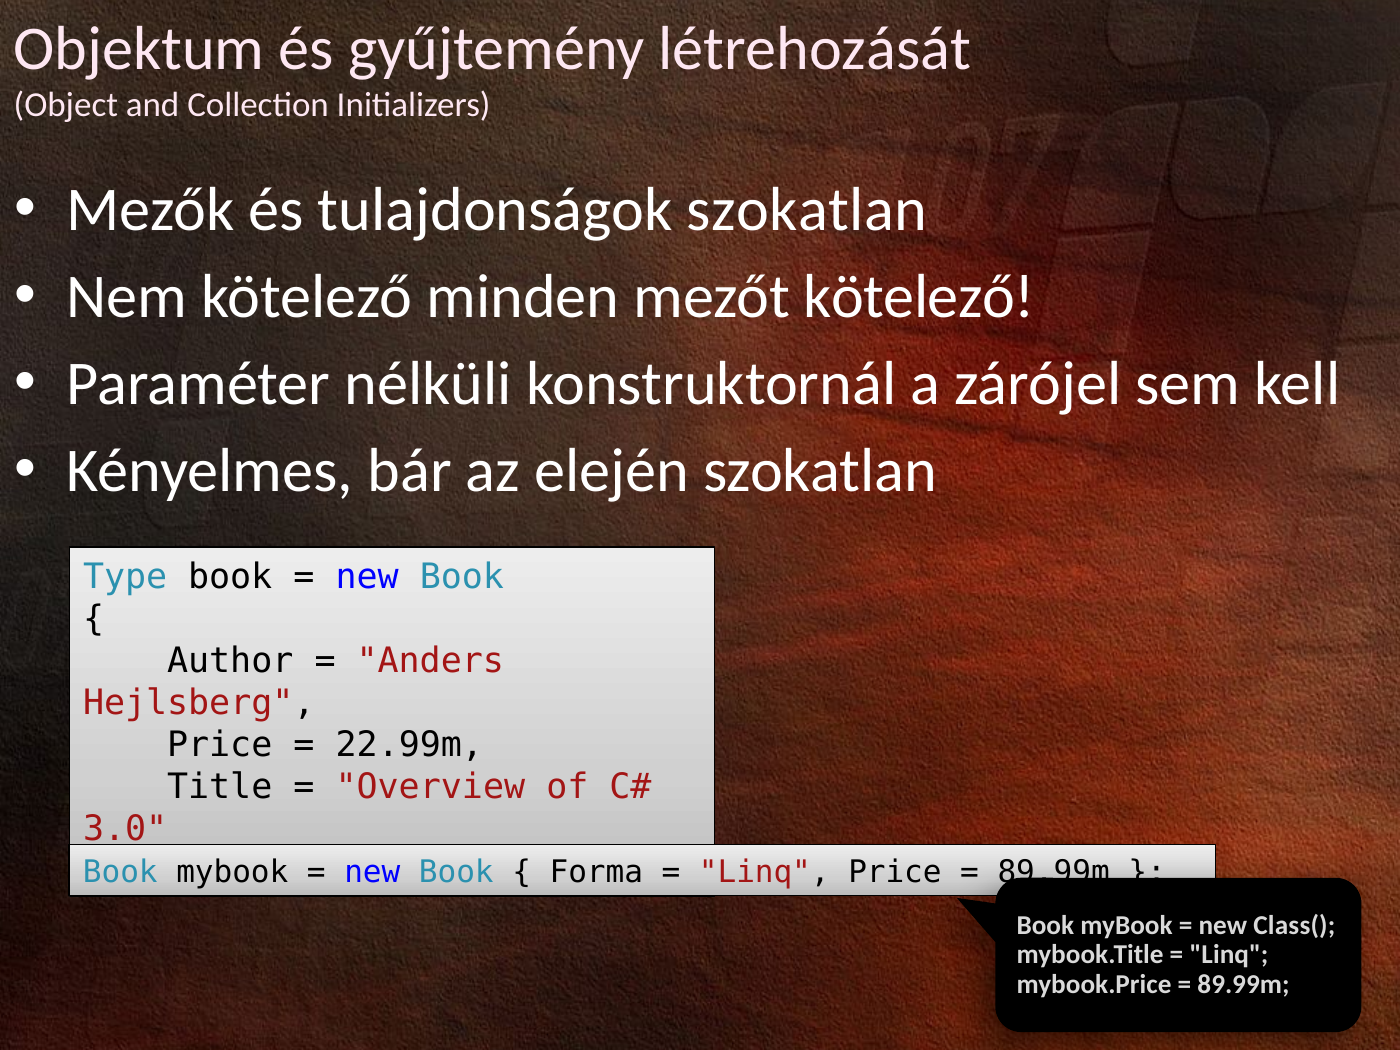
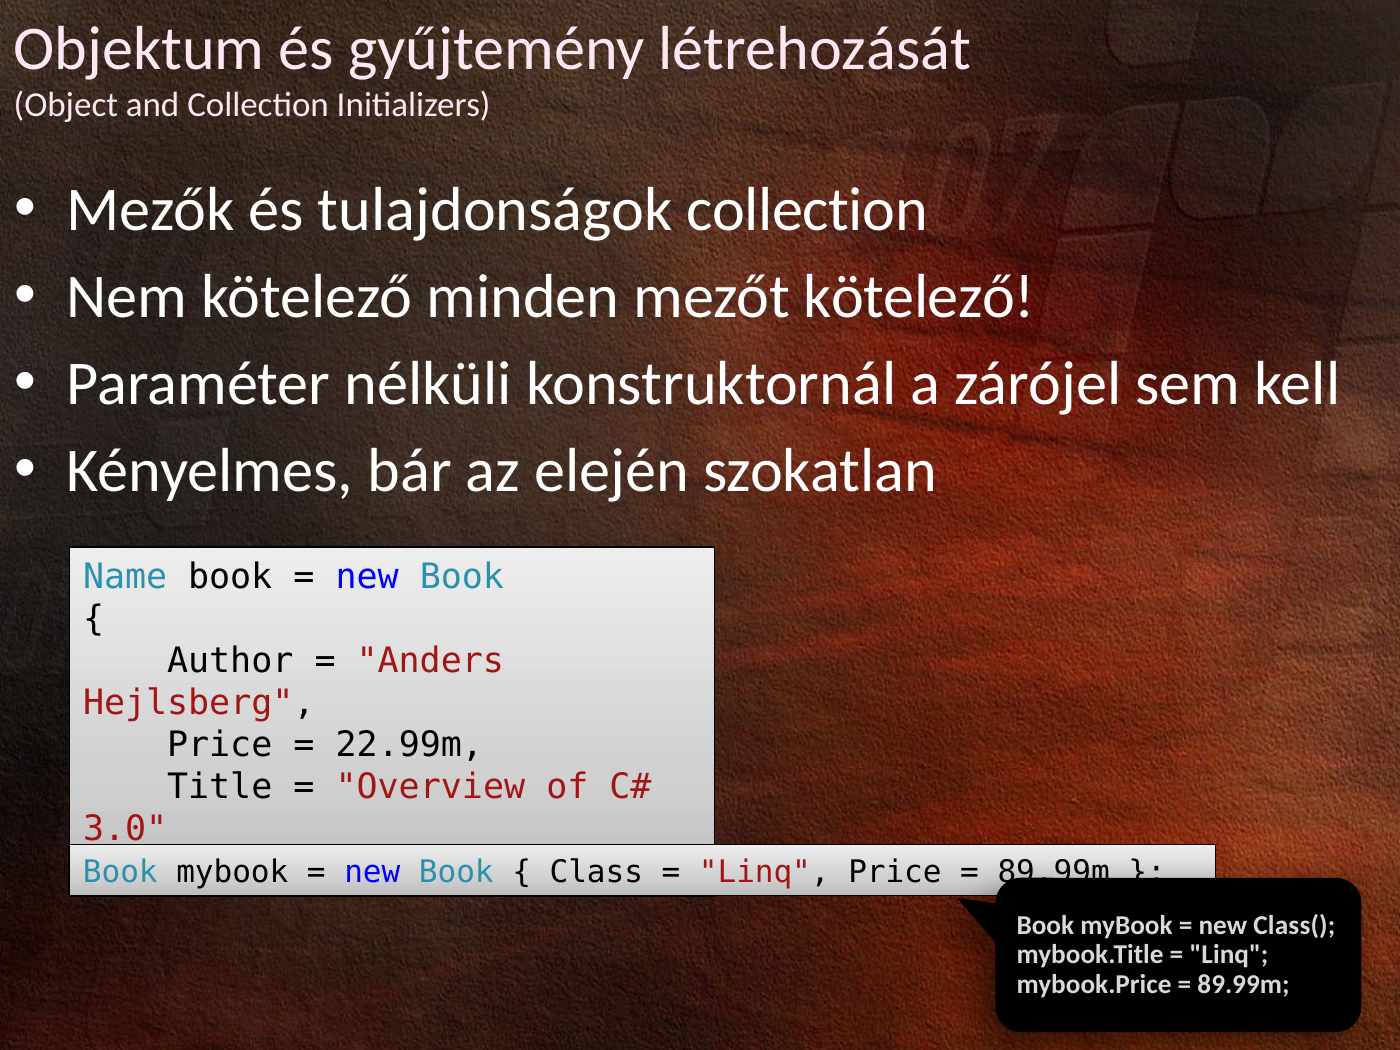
tulajdonságok szokatlan: szokatlan -> collection
Type: Type -> Name
Forma: Forma -> Class
